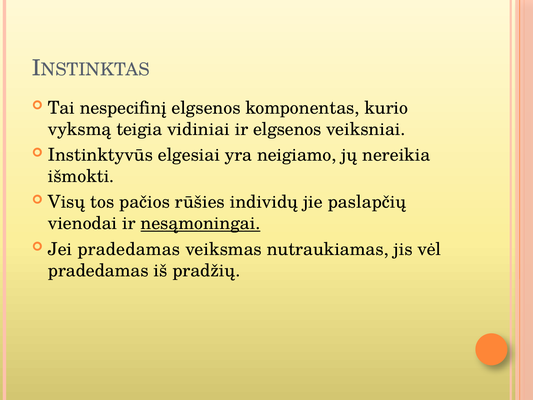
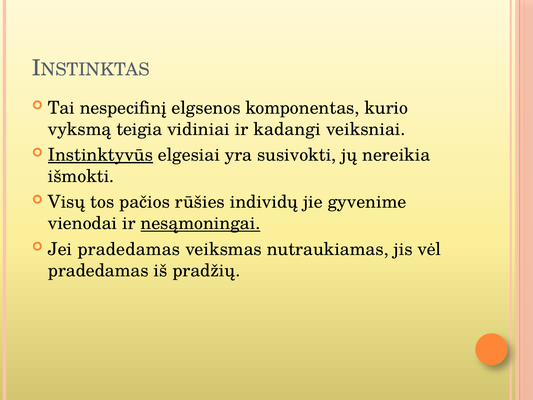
ir elgsenos: elgsenos -> kadangi
Instinktyvūs underline: none -> present
neigiamo: neigiamo -> susivokti
paslapčių: paslapčių -> gyvenime
